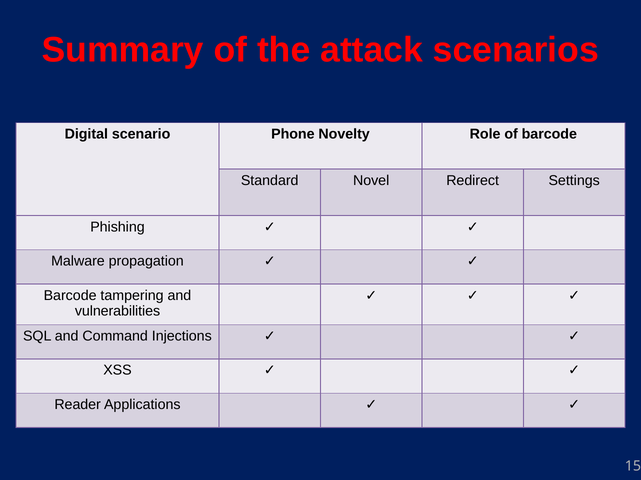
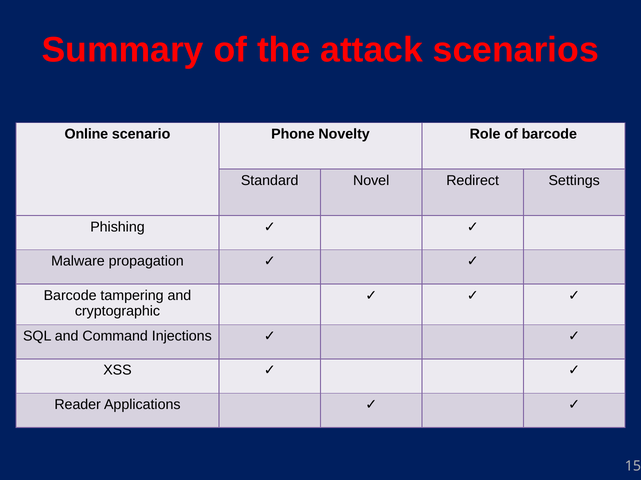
Digital: Digital -> Online
vulnerabilities: vulnerabilities -> cryptographic
